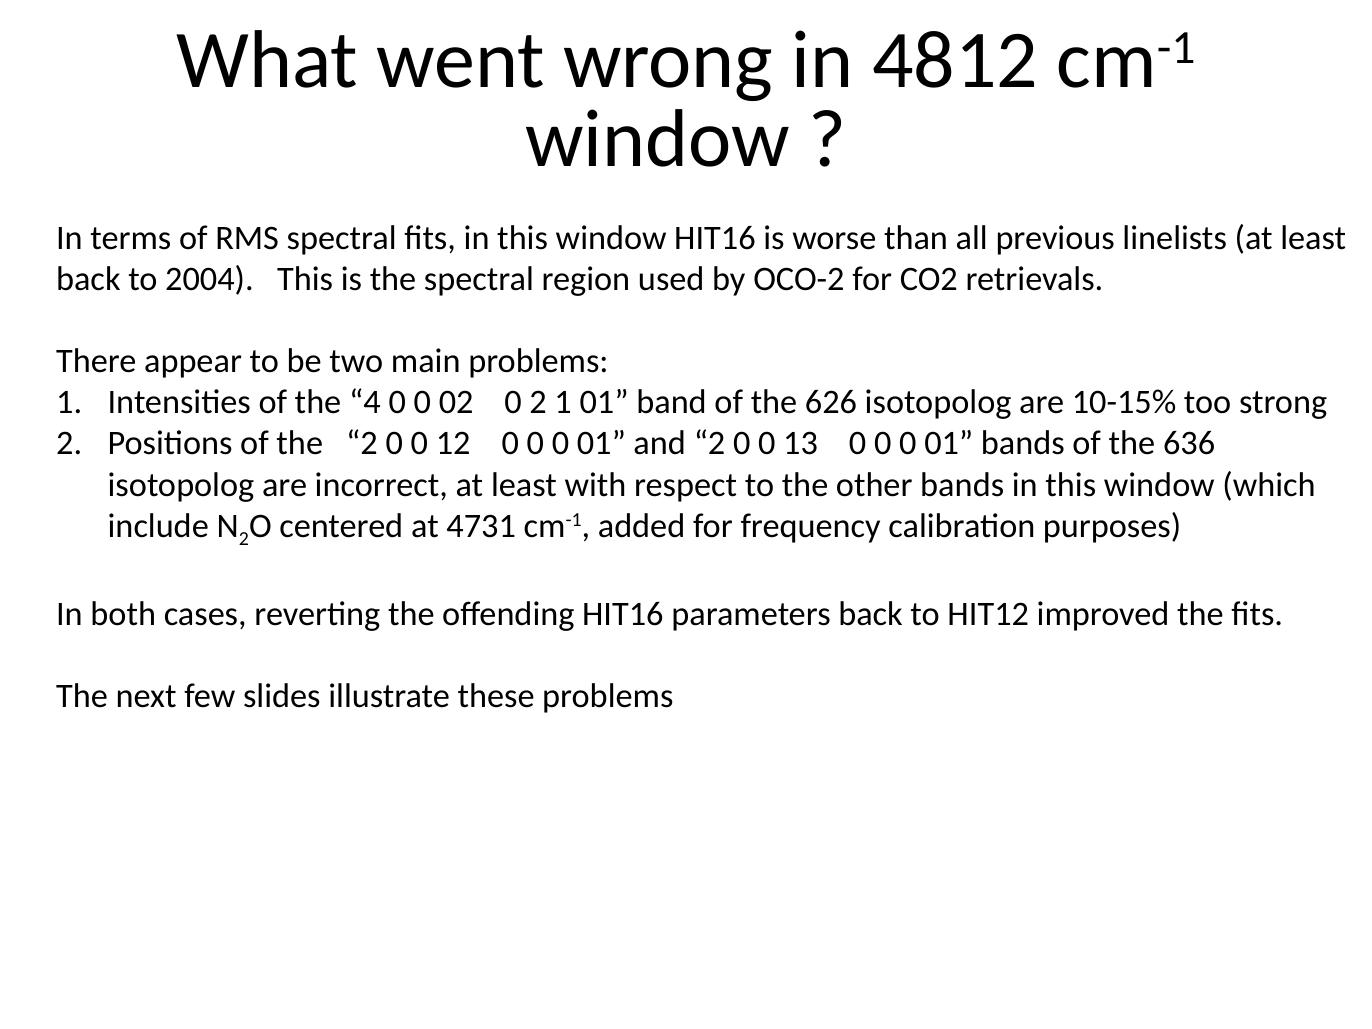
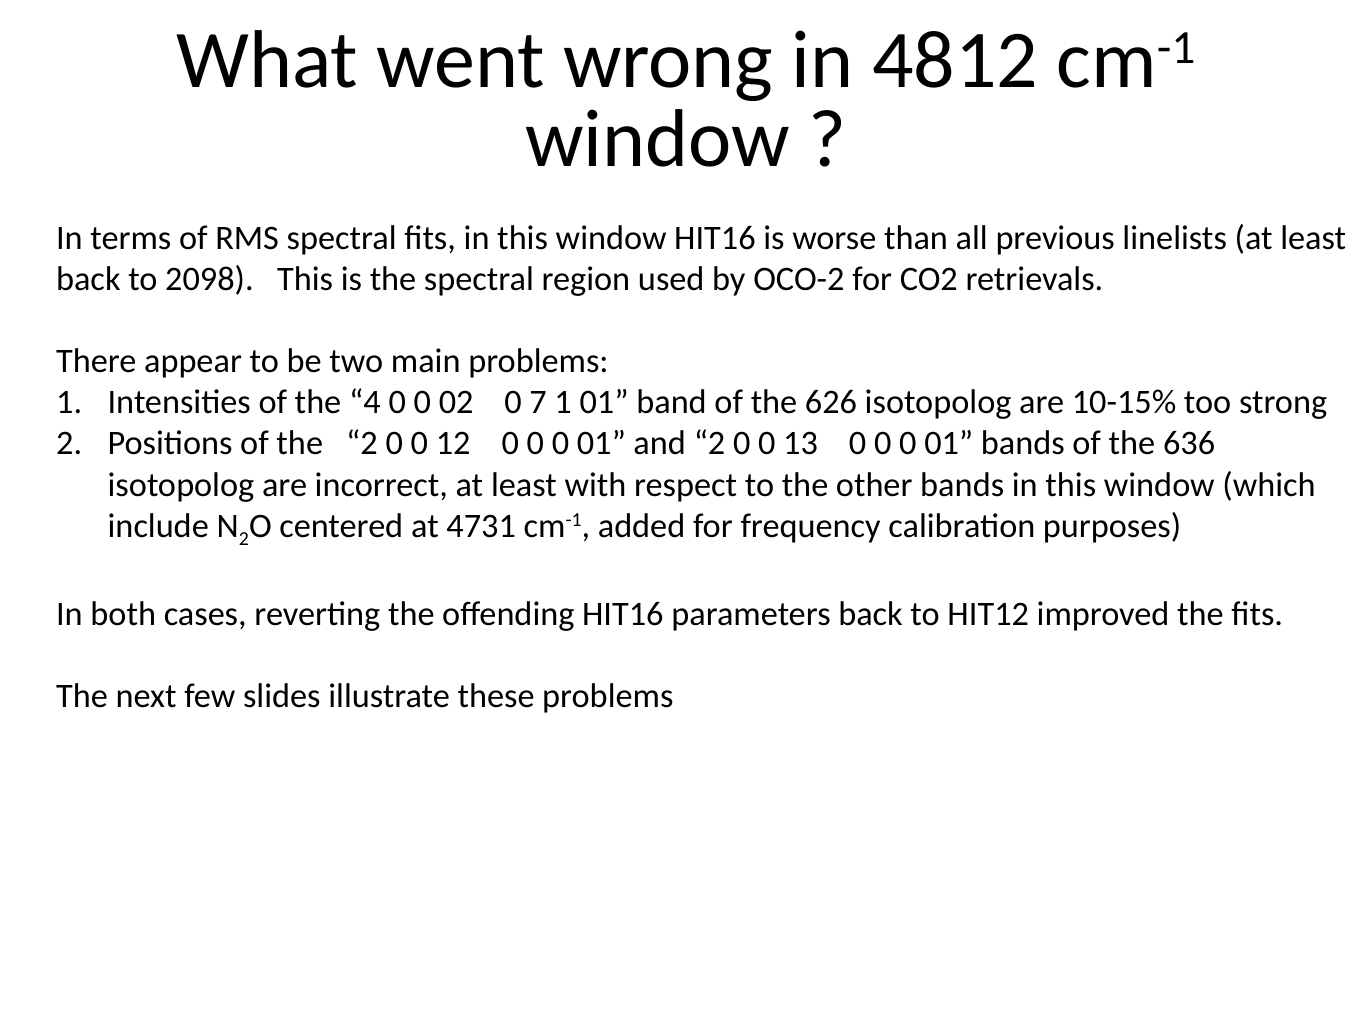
2004: 2004 -> 2098
0 2: 2 -> 7
